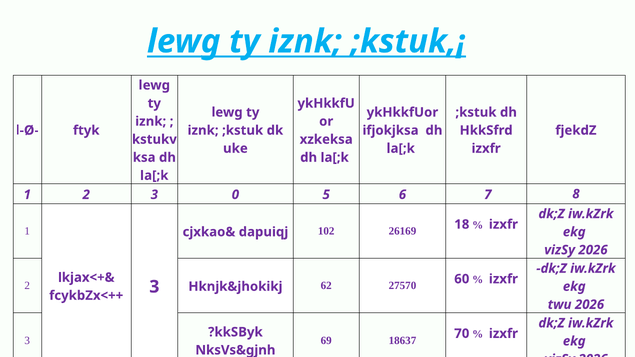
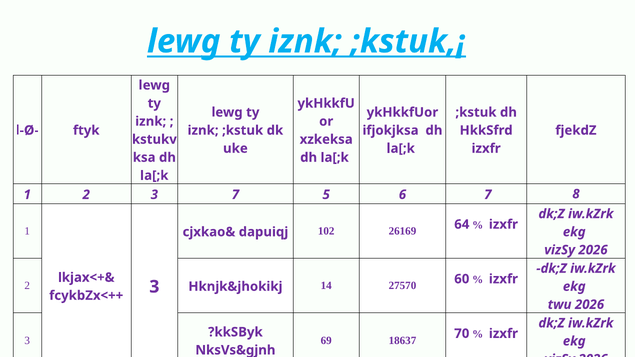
0 at (235, 195): 0 -> 7
18: 18 -> 64
62: 62 -> 14
